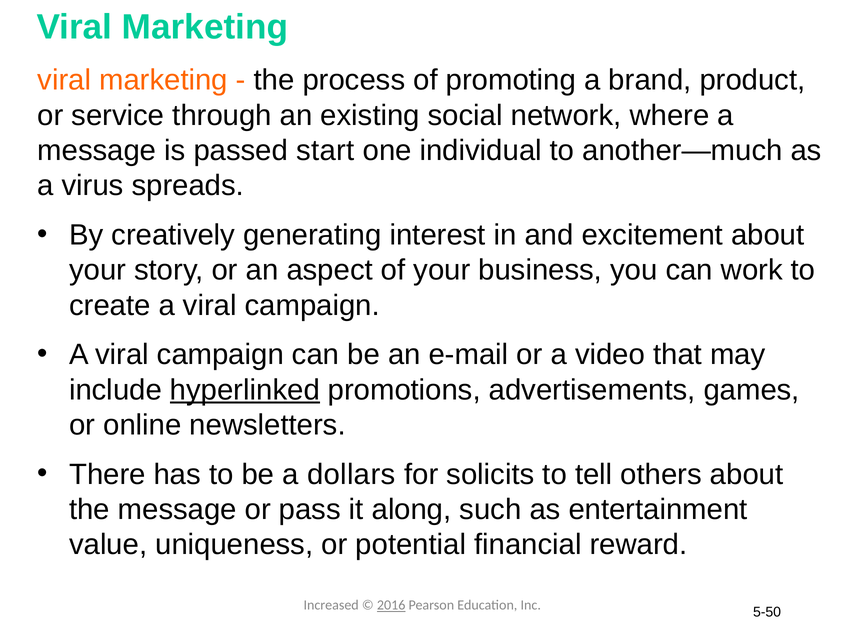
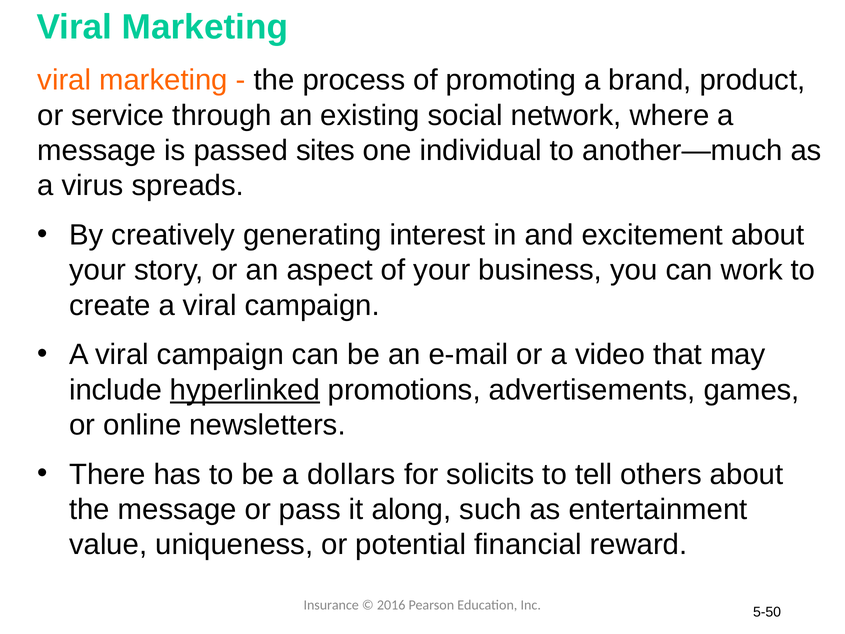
start: start -> sites
Increased: Increased -> Insurance
2016 underline: present -> none
